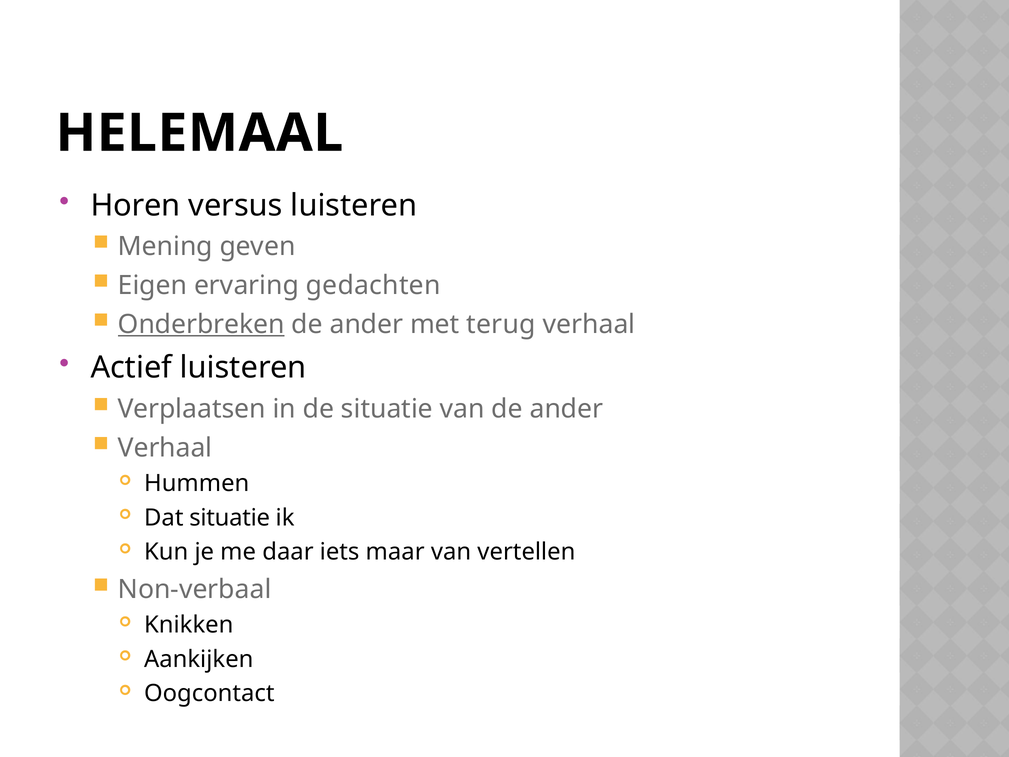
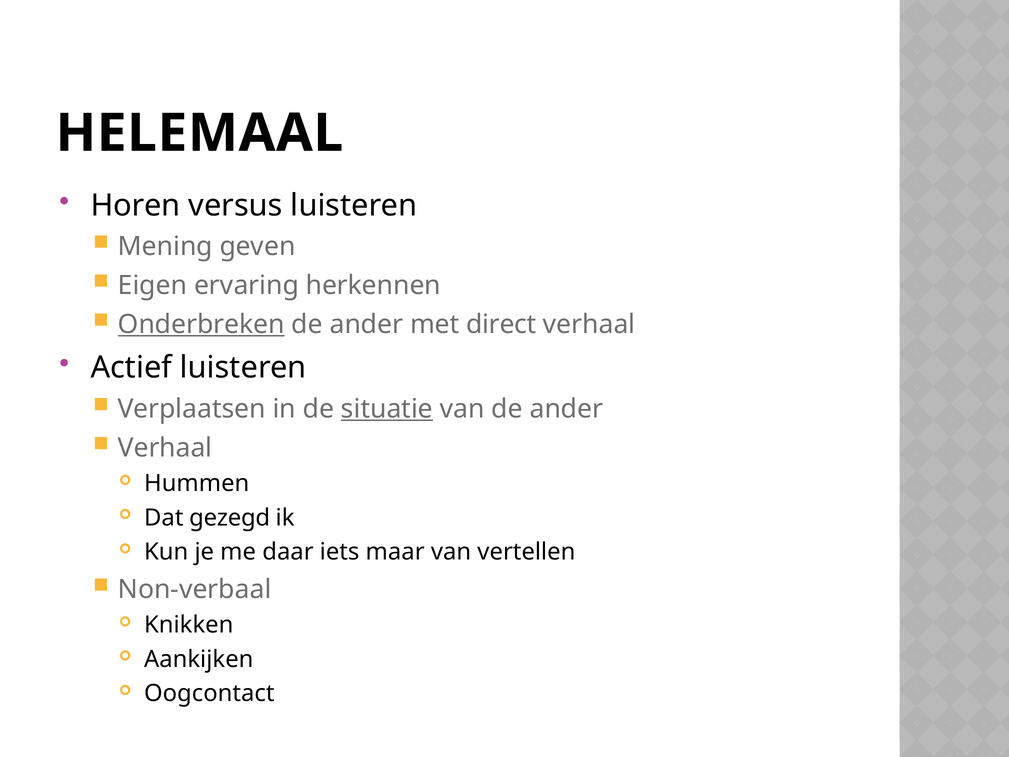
gedachten: gedachten -> herkennen
terug: terug -> direct
situatie at (387, 409) underline: none -> present
Dat situatie: situatie -> gezegd
